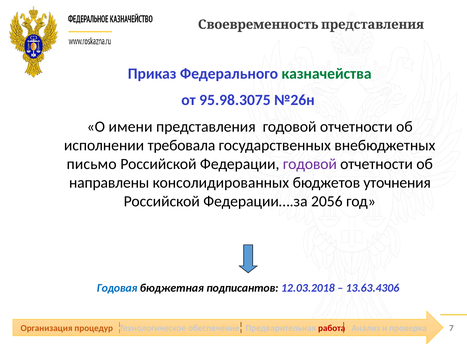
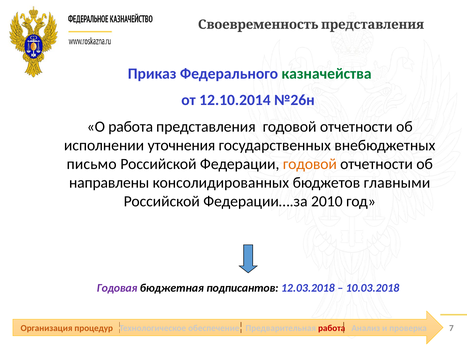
95.98.3075: 95.98.3075 -> 12.10.2014
О имени: имени -> работа
требовала: требовала -> уточнения
годовой at (310, 164) colour: purple -> orange
уточнения: уточнения -> главными
2056: 2056 -> 2010
Годовая colour: blue -> purple
13.63.4306: 13.63.4306 -> 10.03.2018
